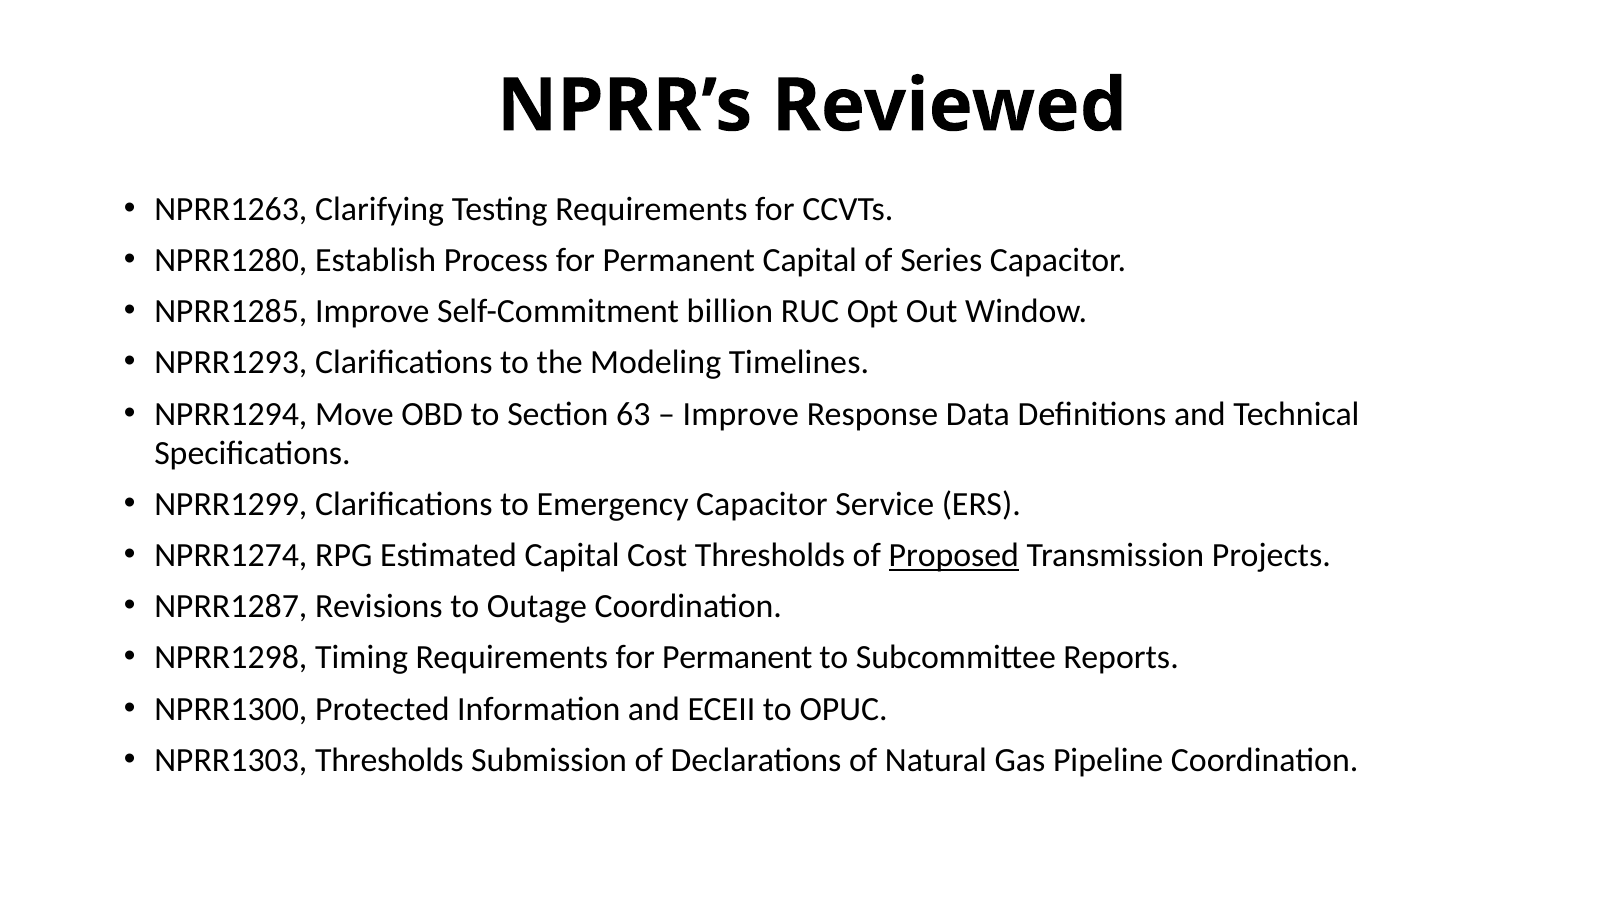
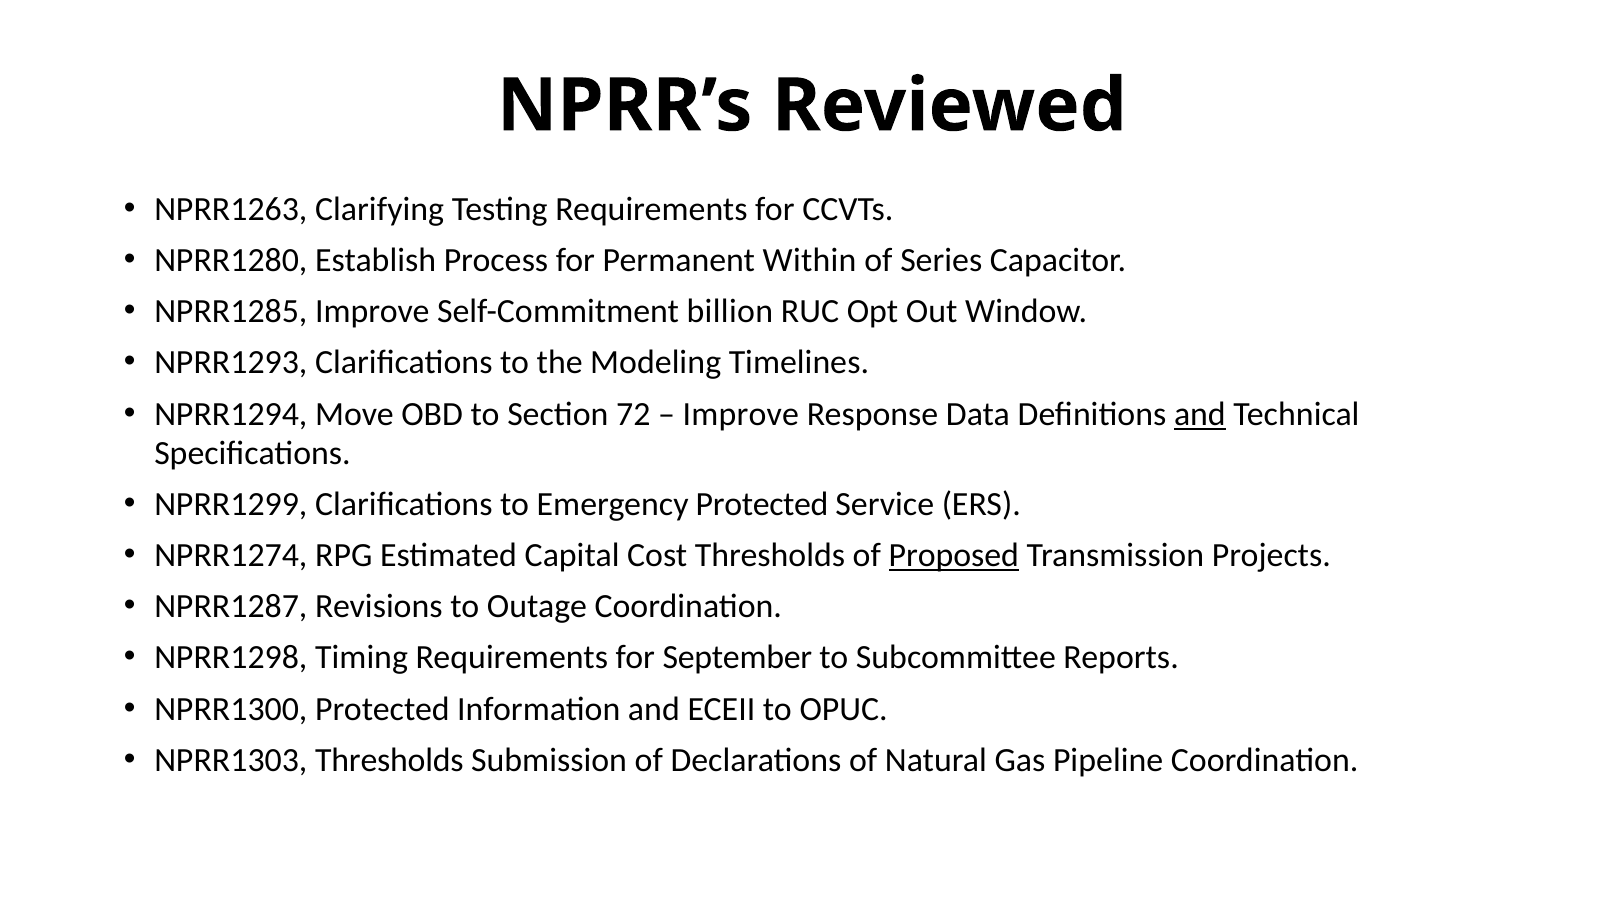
Permanent Capital: Capital -> Within
63: 63 -> 72
and at (1200, 414) underline: none -> present
Emergency Capacitor: Capacitor -> Protected
Requirements for Permanent: Permanent -> September
